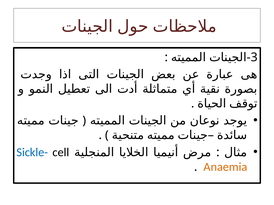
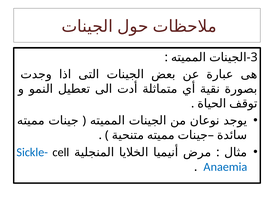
Anaemia colour: orange -> blue
